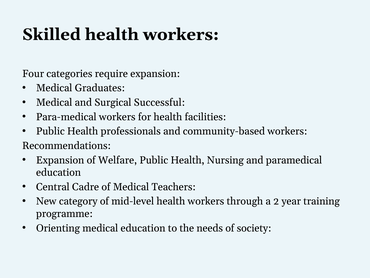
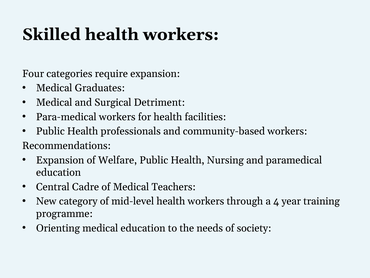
Successful: Successful -> Detriment
2: 2 -> 4
